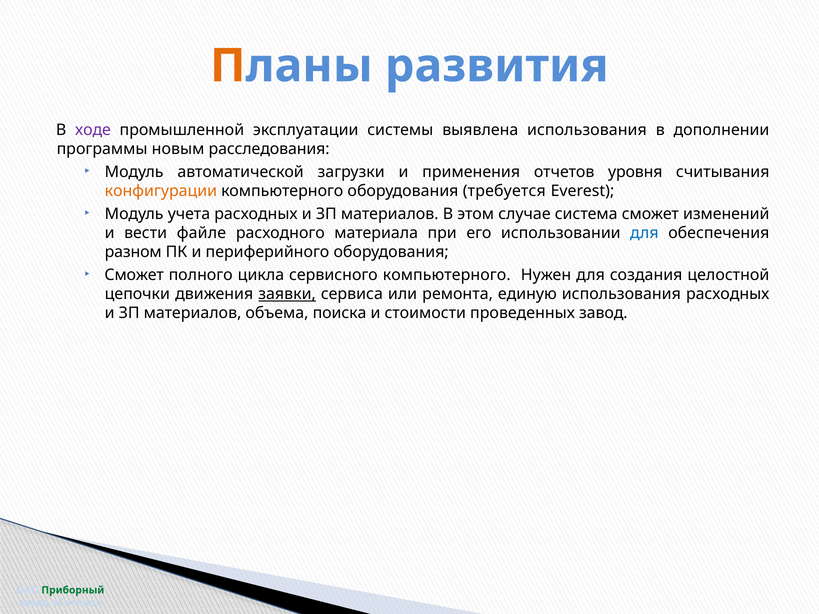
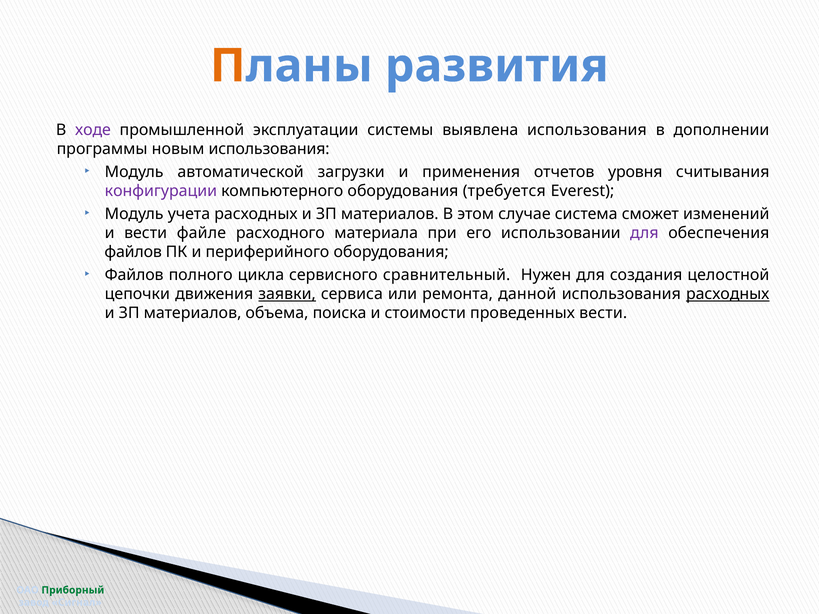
новым расследования: расследования -> использования
конфигурации colour: orange -> purple
для at (644, 233) colour: blue -> purple
разном at (133, 252): разном -> файлов
Сможет at (134, 275): Сможет -> Файлов
сервисного компьютерного: компьютерного -> сравнительный
единую: единую -> данной
расходных at (728, 294) underline: none -> present
проведенных завод: завод -> вести
